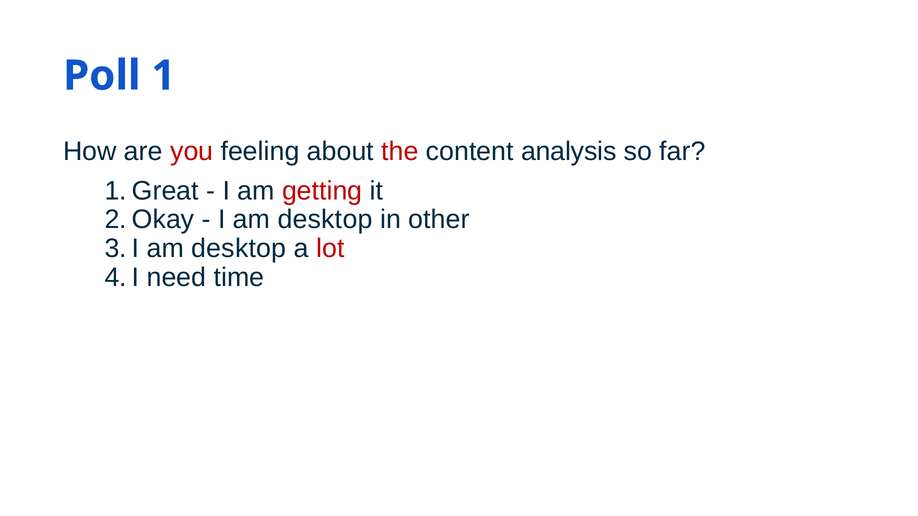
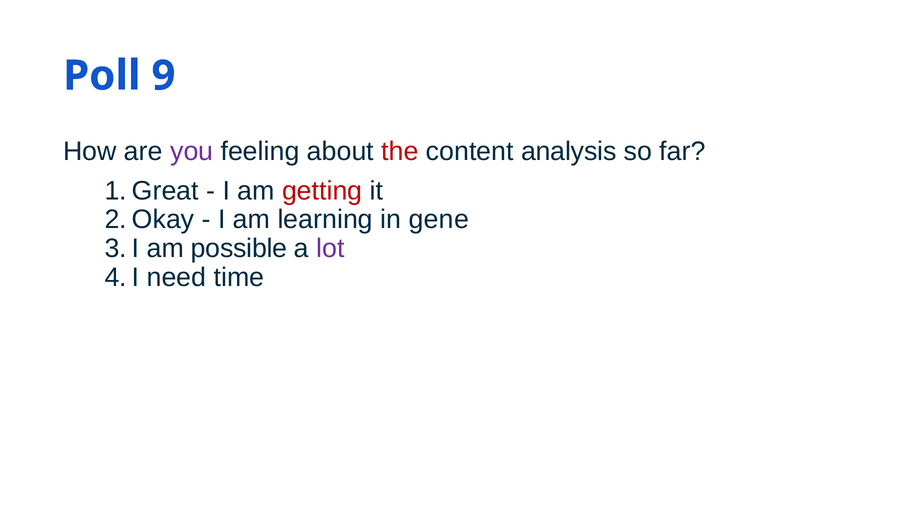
1: 1 -> 9
you colour: red -> purple
I am desktop: desktop -> learning
other: other -> gene
desktop at (239, 249): desktop -> possible
lot colour: red -> purple
